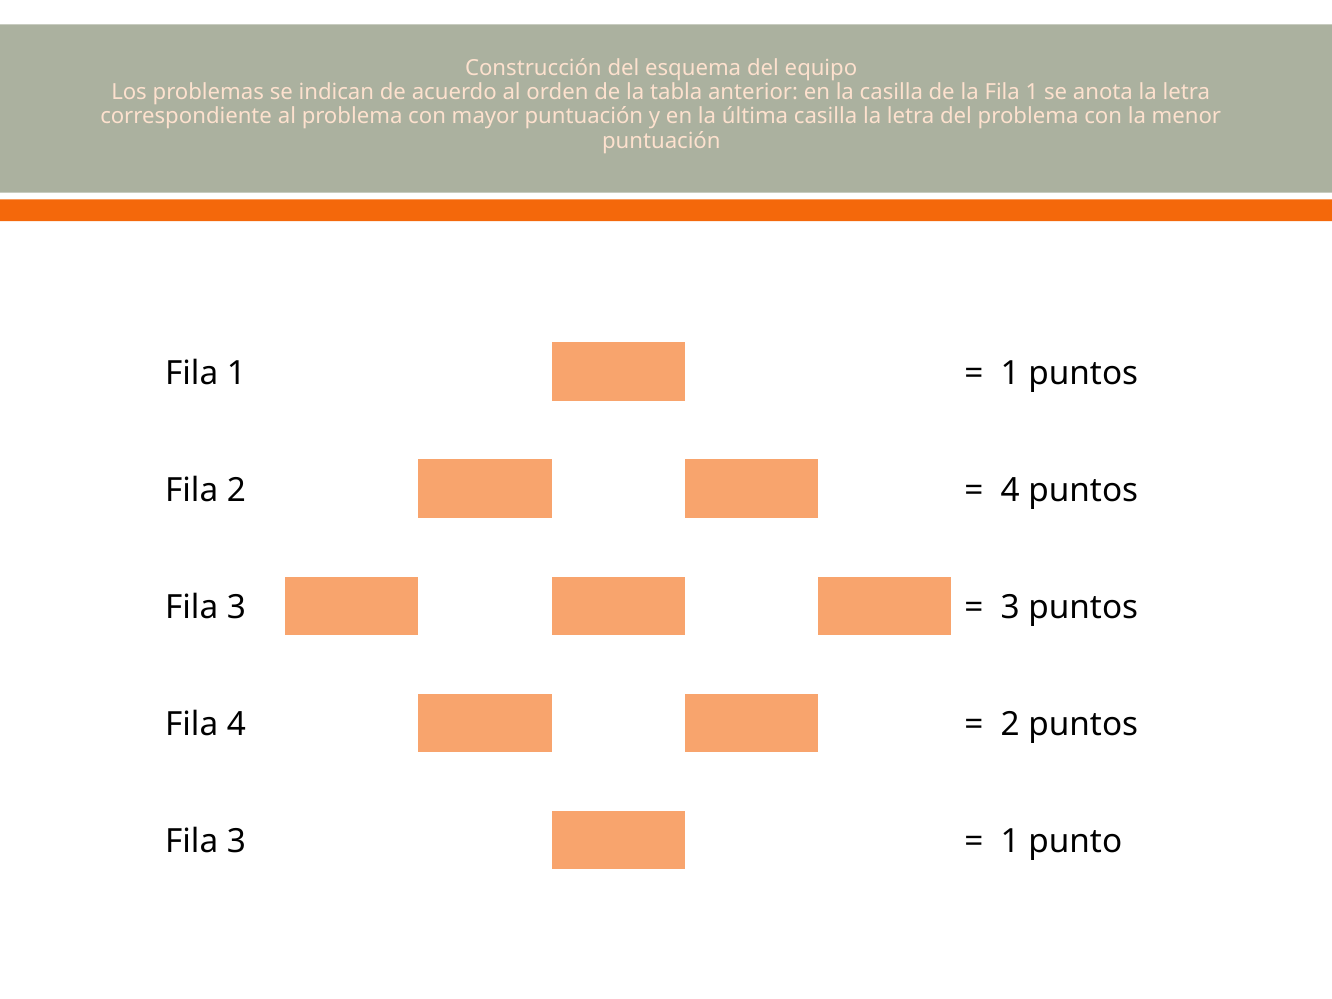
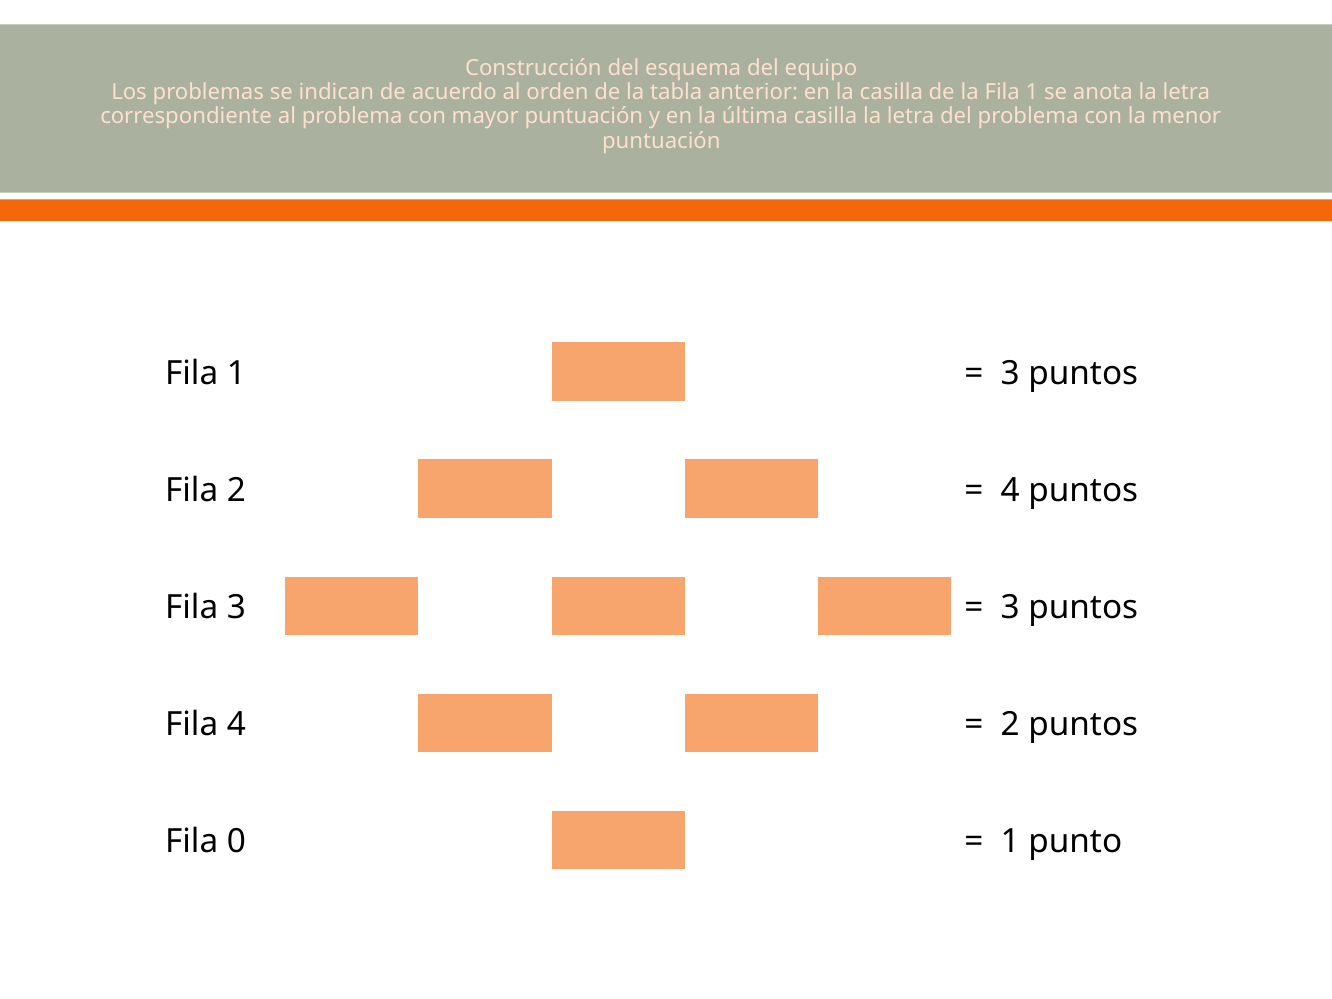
1 at (1010, 373): 1 -> 3
3 at (236, 842): 3 -> 0
